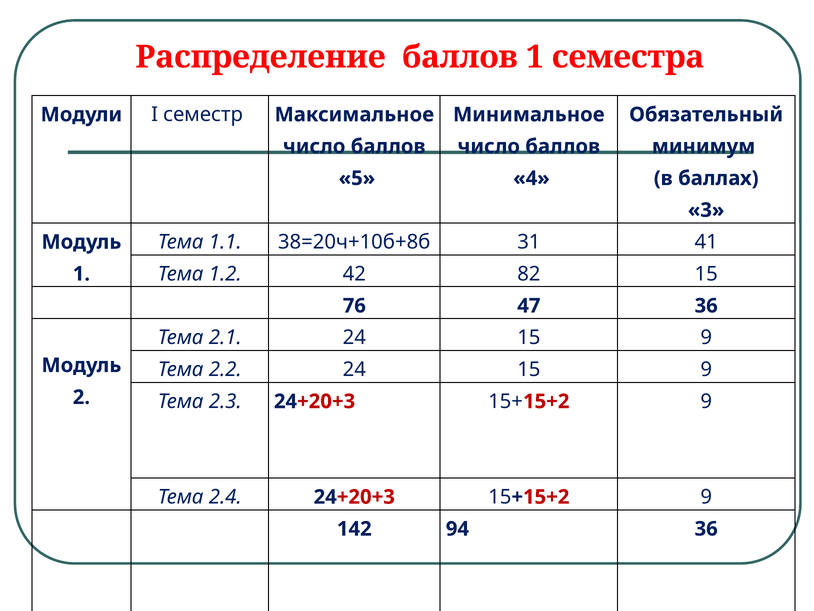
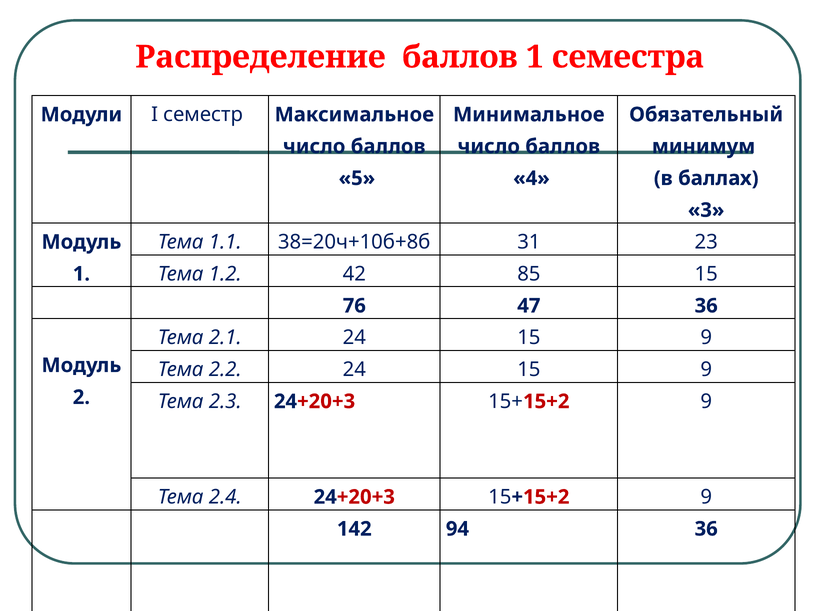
41: 41 -> 23
82: 82 -> 85
